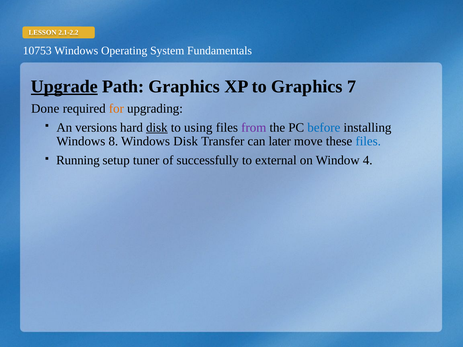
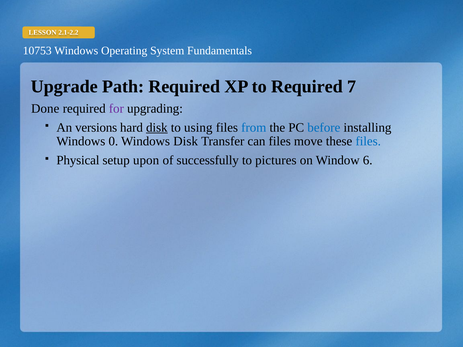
Upgrade underline: present -> none
Path Graphics: Graphics -> Required
to Graphics: Graphics -> Required
for colour: orange -> purple
from colour: purple -> blue
8: 8 -> 0
can later: later -> files
Running: Running -> Physical
tuner: tuner -> upon
external: external -> pictures
4: 4 -> 6
